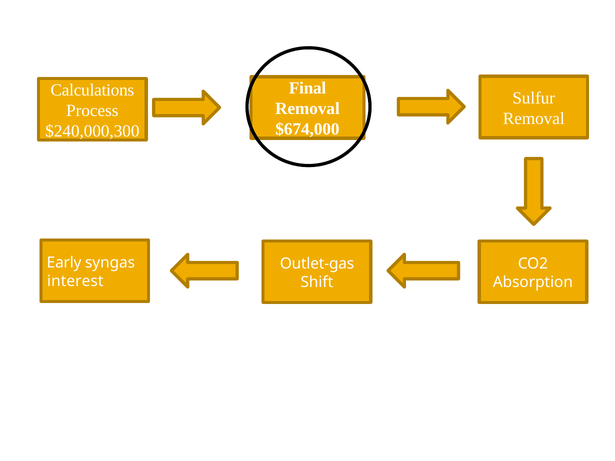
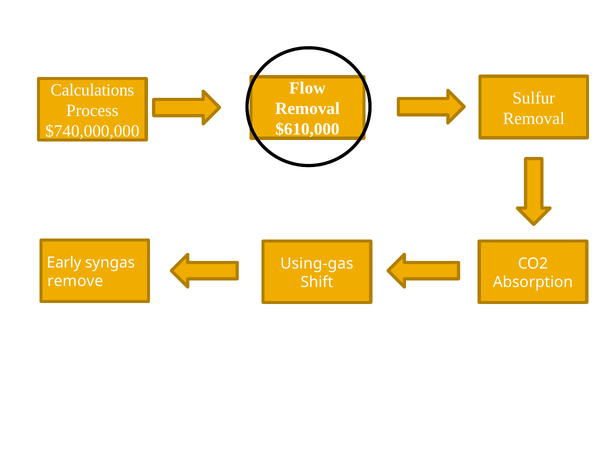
Final: Final -> Flow
$674,000: $674,000 -> $610,000
$240,000,300: $240,000,300 -> $740,000,000
Outlet-gas: Outlet-gas -> Using-gas
interest: interest -> remove
